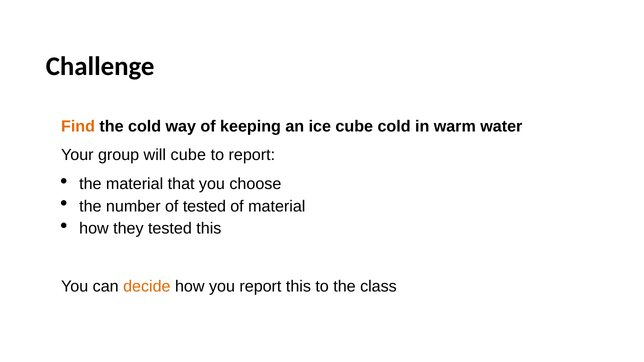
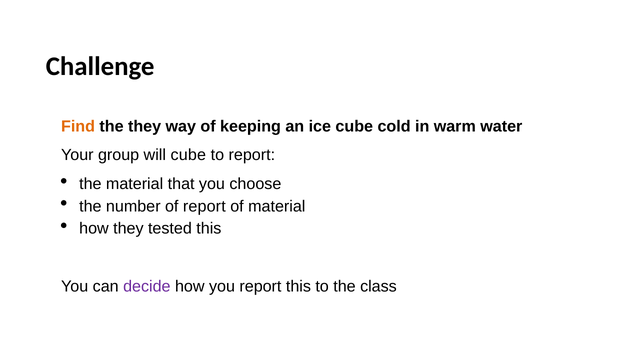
the cold: cold -> they
of tested: tested -> report
decide colour: orange -> purple
